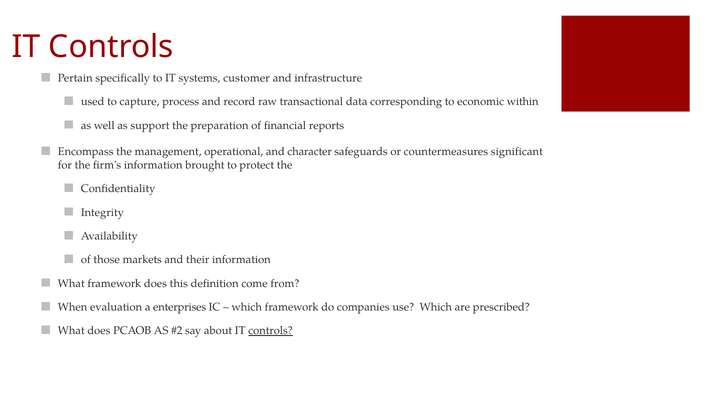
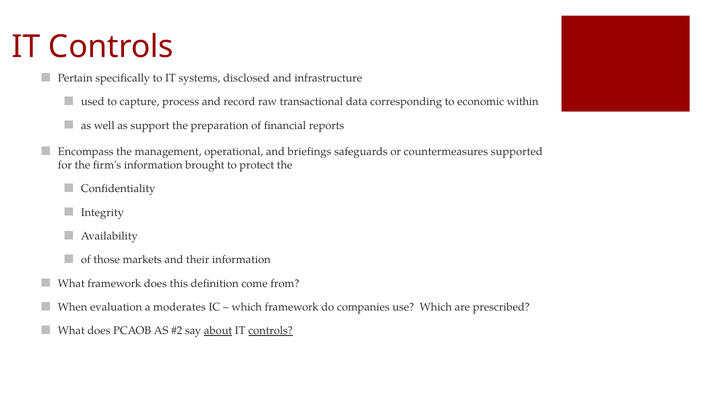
customer: customer -> disclosed
character: character -> briefings
significant: significant -> supported
enterprises: enterprises -> moderates
about underline: none -> present
